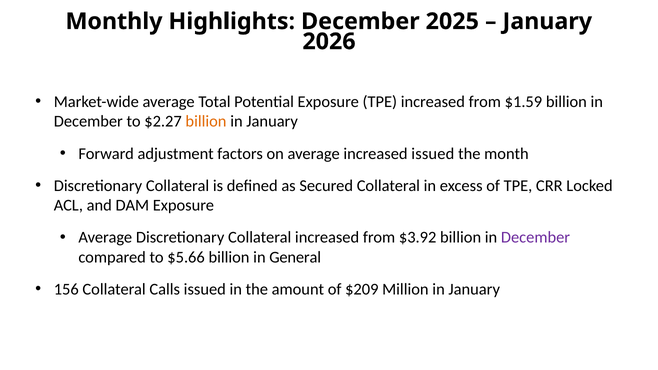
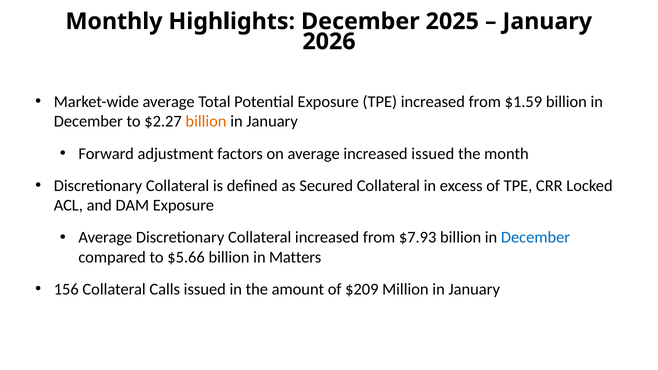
$3.92: $3.92 -> $7.93
December at (536, 238) colour: purple -> blue
General: General -> Matters
